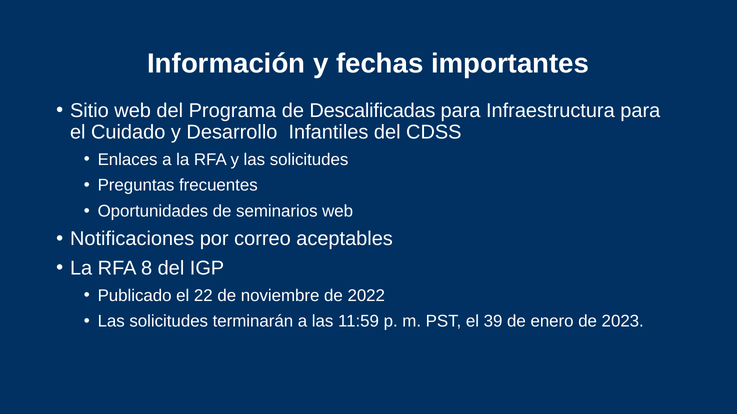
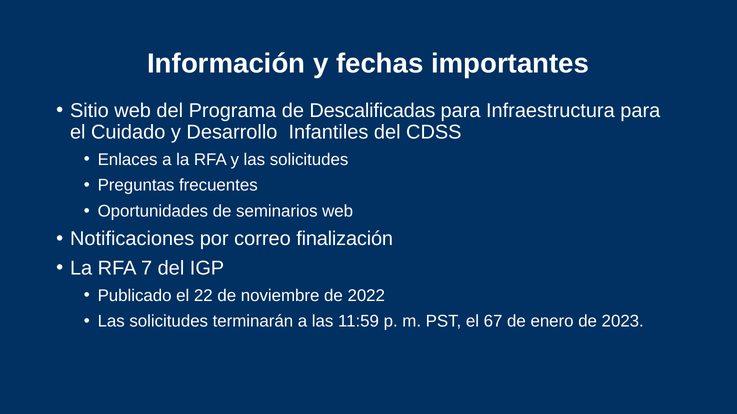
aceptables: aceptables -> finalización
8: 8 -> 7
39: 39 -> 67
